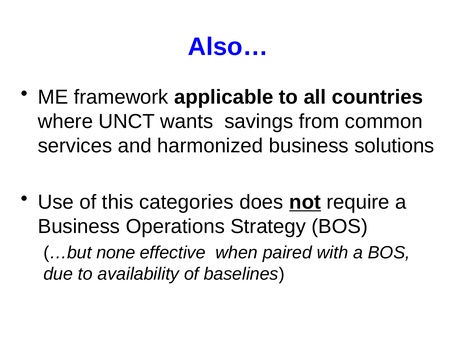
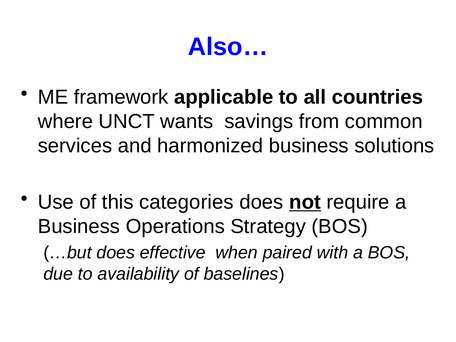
…but none: none -> does
